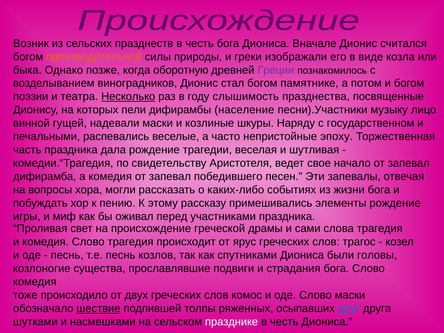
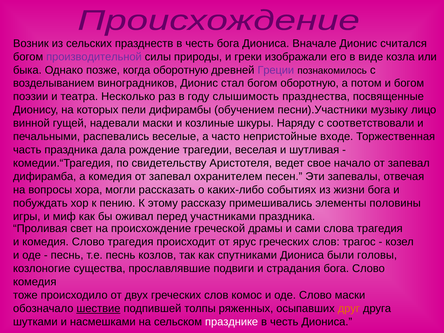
производительной colour: orange -> purple
богом памятнике: памятнике -> оборотную
Несколько underline: present -> none
население: население -> обучением
государственном: государственном -> соответствовали
эпоху: эпоху -> входе
победившего: победившего -> охранителем
элементы рождение: рождение -> половины
друг colour: blue -> orange
